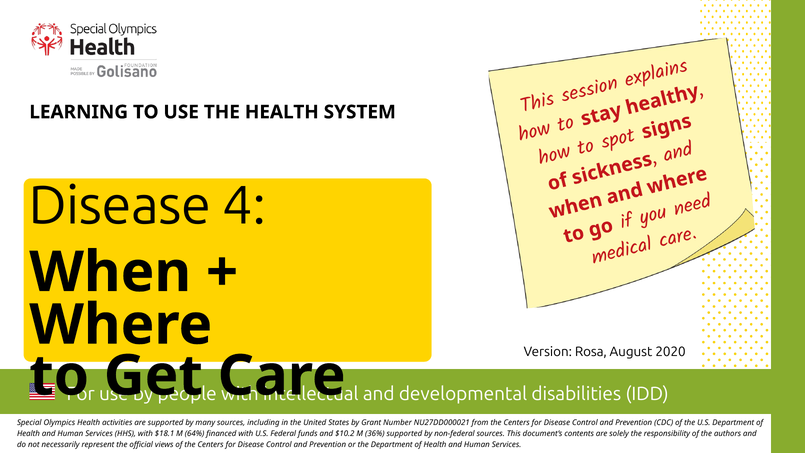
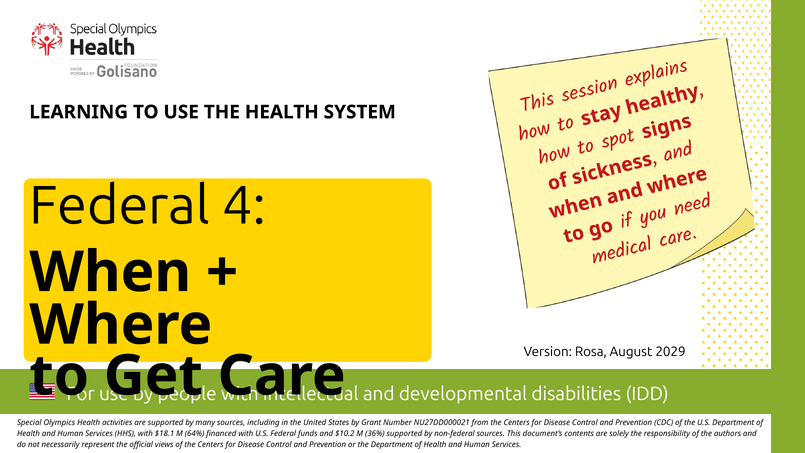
Disease at (120, 206): Disease -> Federal
2020: 2020 -> 2029
